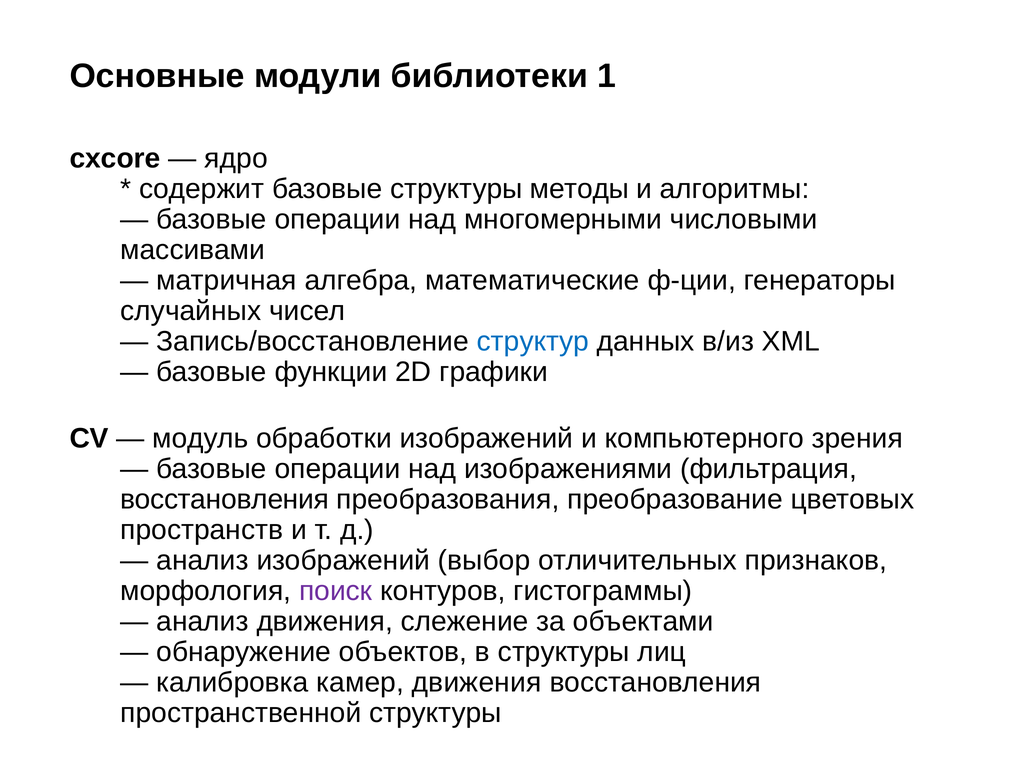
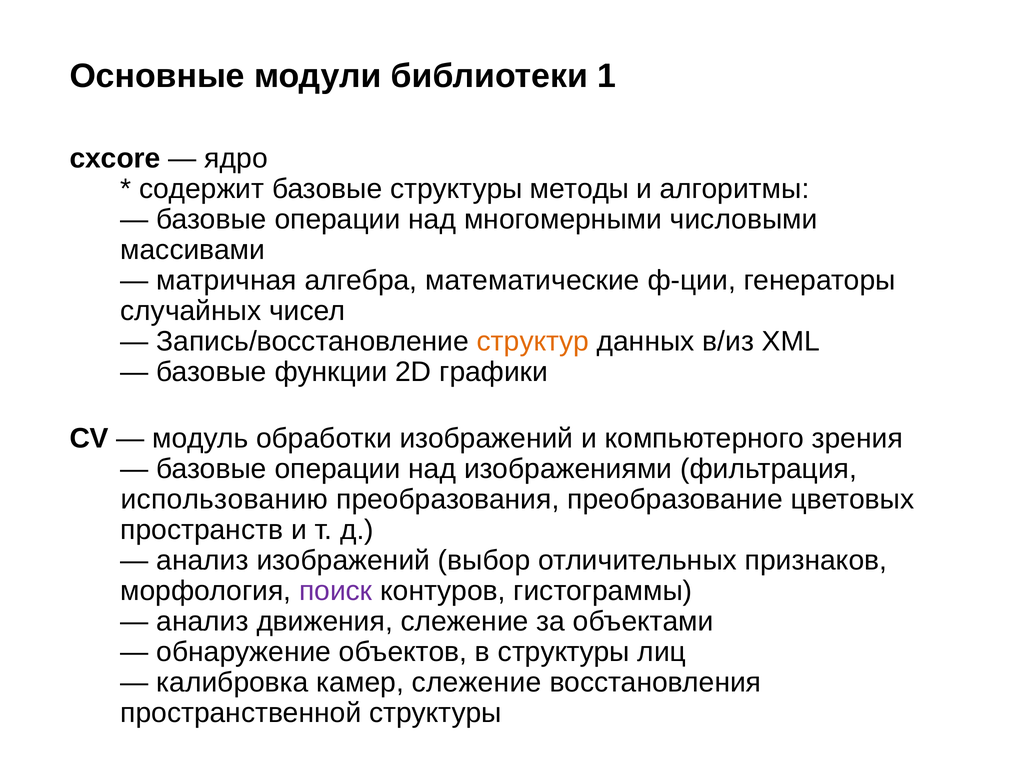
структур colour: blue -> orange
восстановления at (225, 500): восстановления -> использованию
камер движения: движения -> слежение
